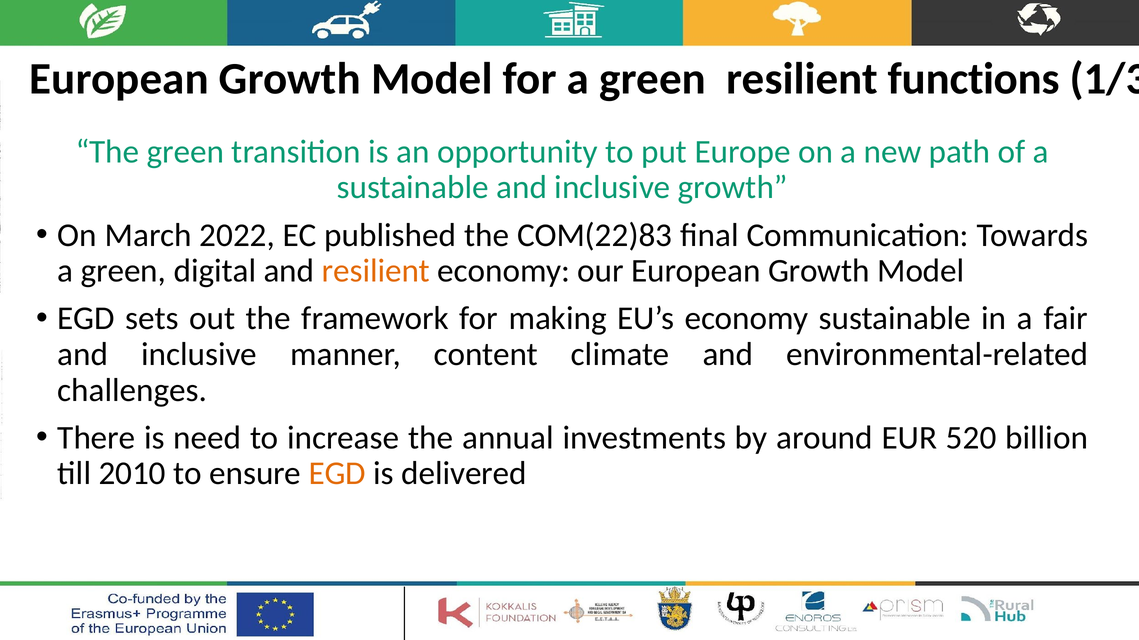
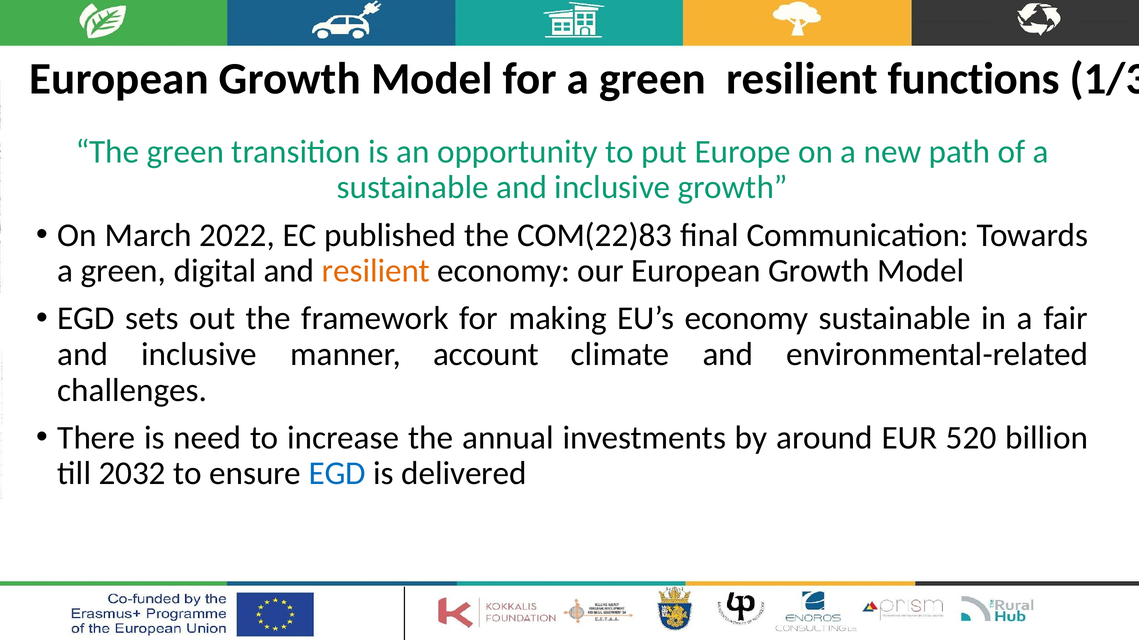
content: content -> account
2010: 2010 -> 2032
EGD at (337, 474) colour: orange -> blue
